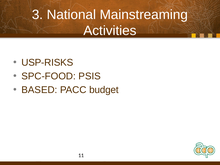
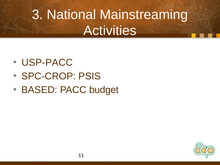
USP-RISKS: USP-RISKS -> USP-PACC
SPC-FOOD: SPC-FOOD -> SPC-CROP
